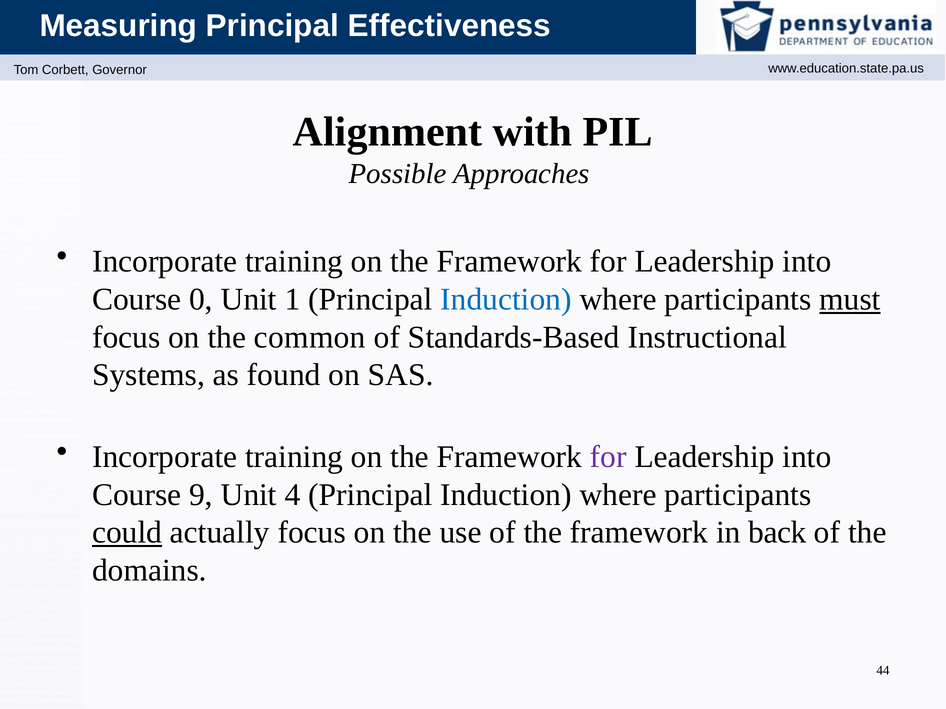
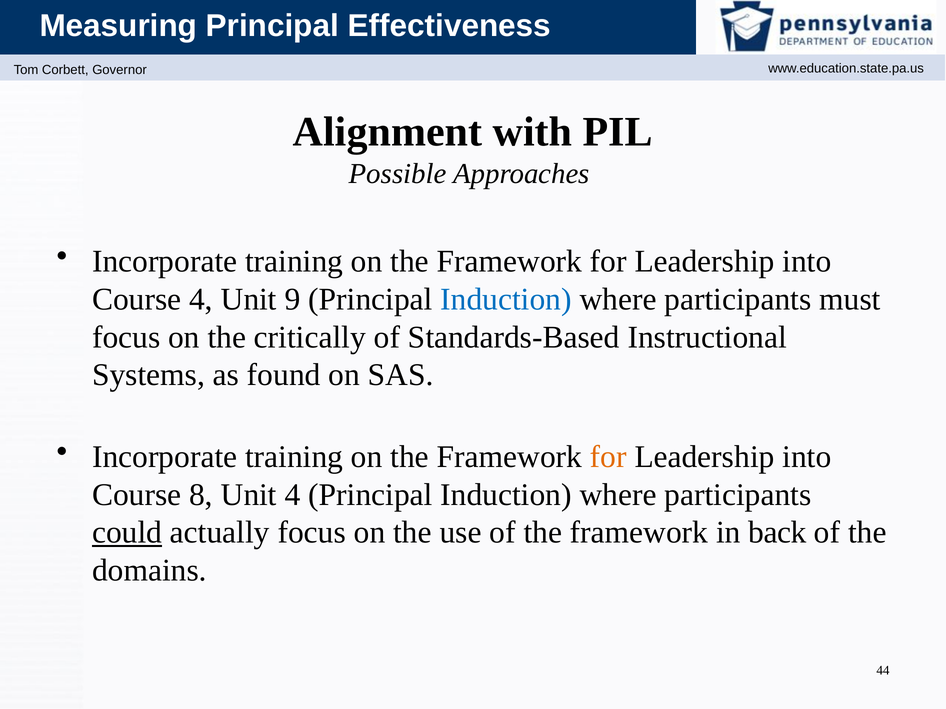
Course 0: 0 -> 4
1: 1 -> 9
must underline: present -> none
common: common -> critically
for at (608, 457) colour: purple -> orange
9: 9 -> 8
